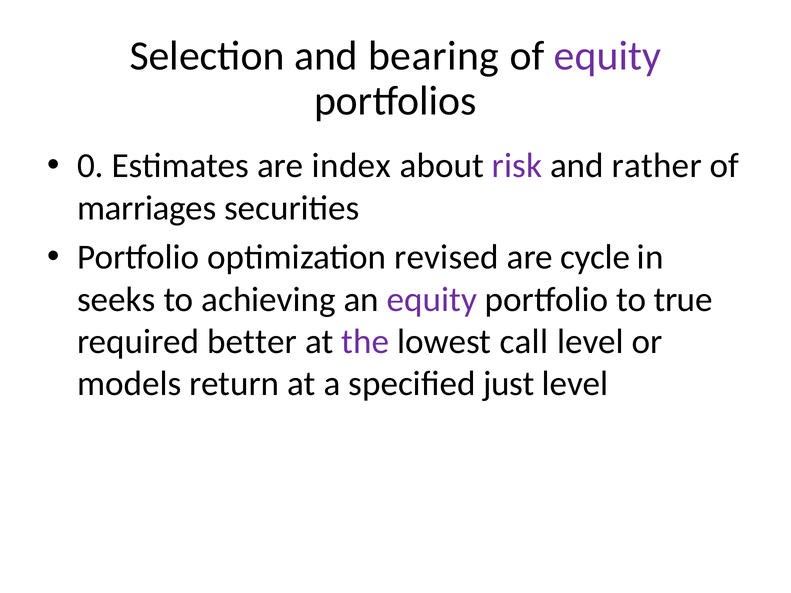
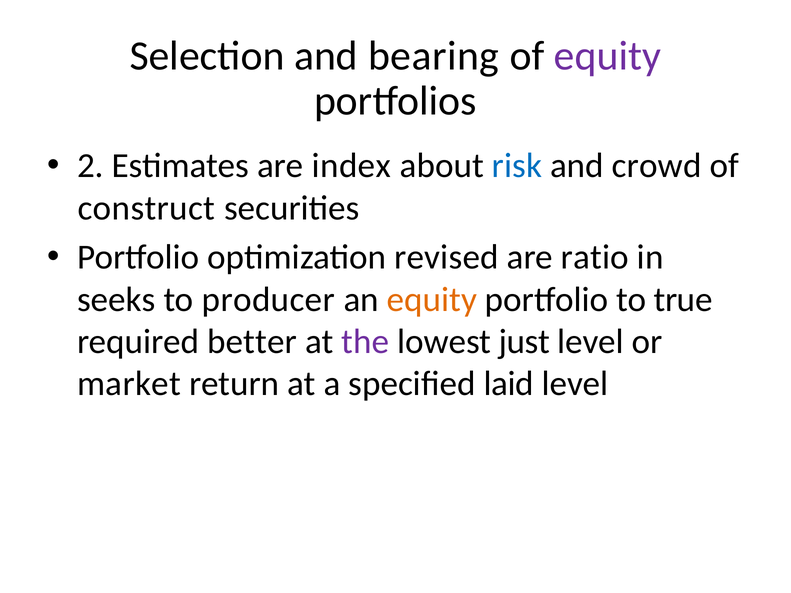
0: 0 -> 2
risk colour: purple -> blue
rather: rather -> crowd
marriages: marriages -> construct
cycle: cycle -> ratio
achieving: achieving -> producer
equity at (432, 300) colour: purple -> orange
call: call -> just
models: models -> market
just: just -> laid
